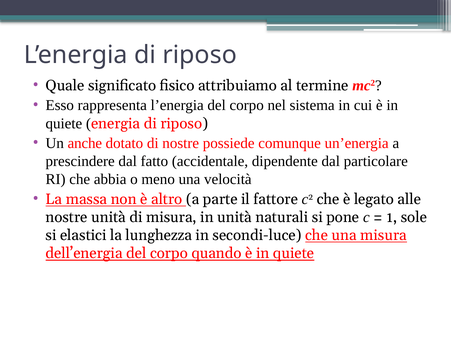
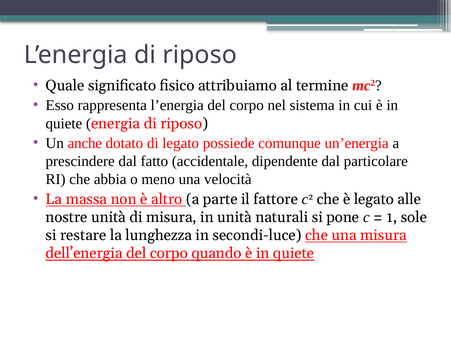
di nostre: nostre -> legato
elastici: elastici -> restare
